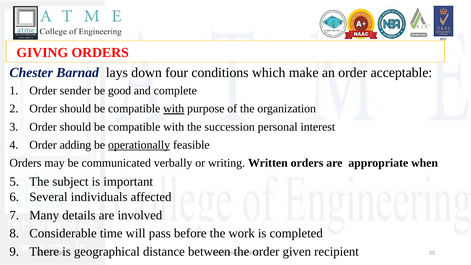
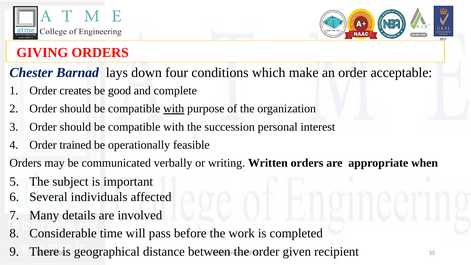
sender: sender -> creates
adding: adding -> trained
operationally underline: present -> none
